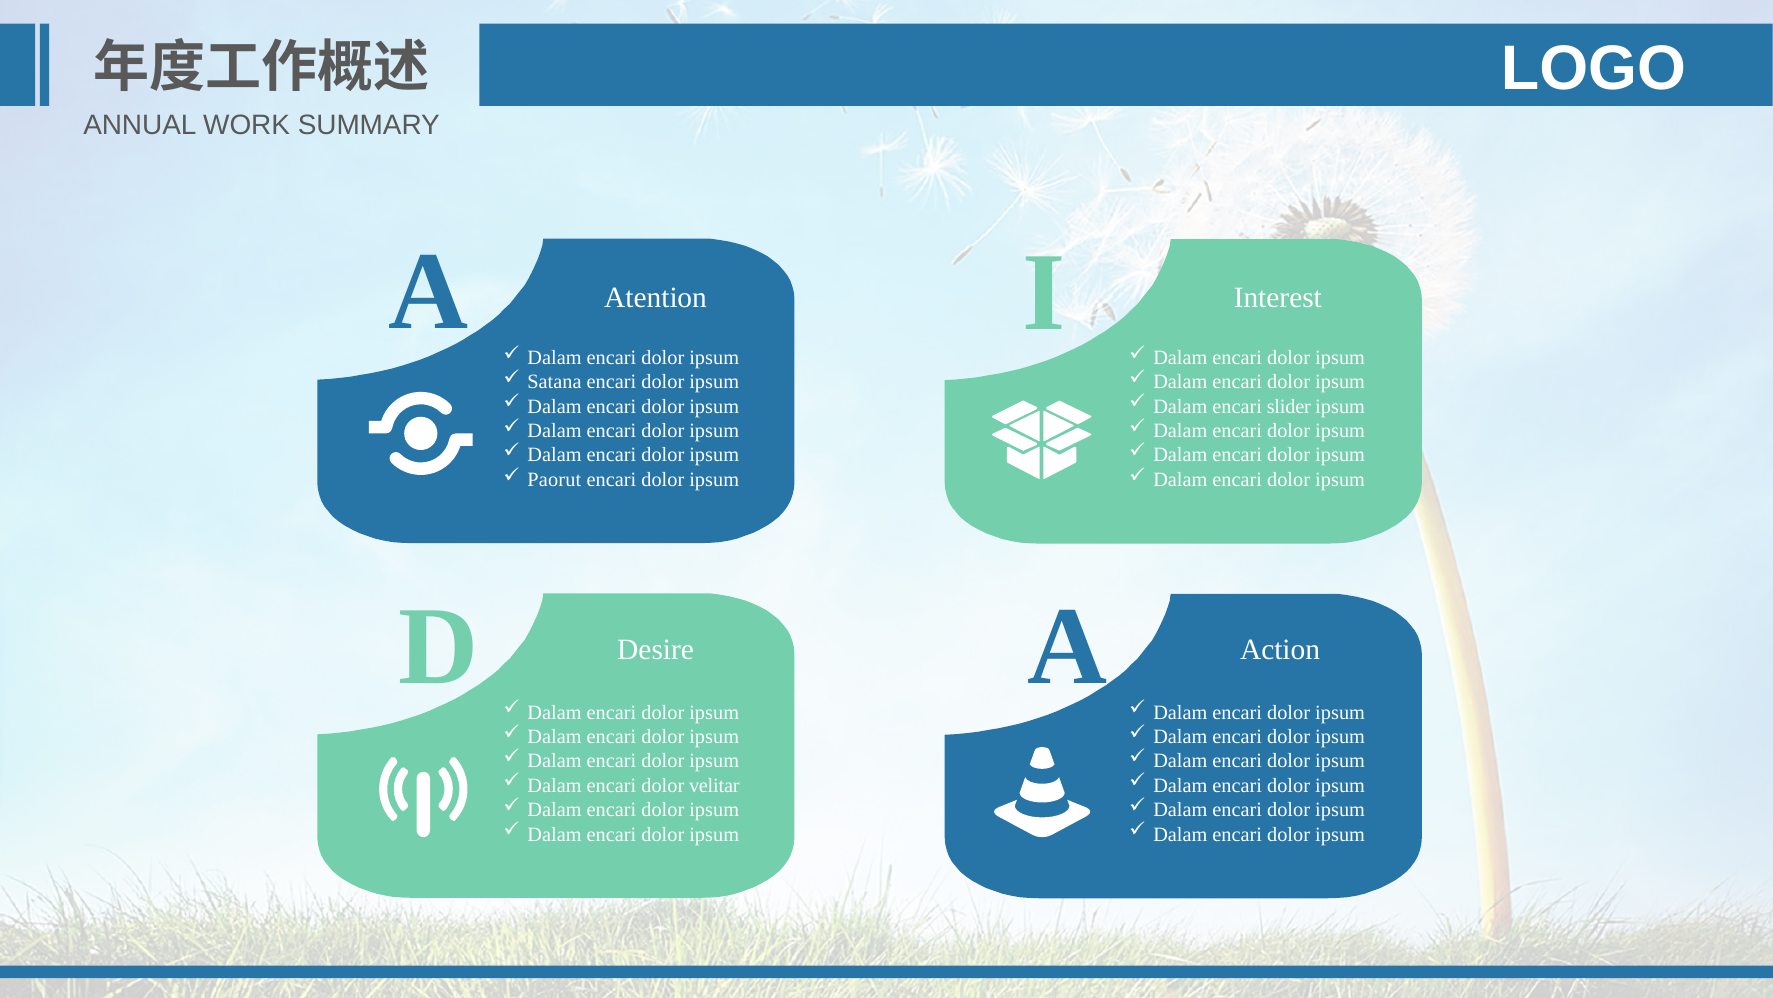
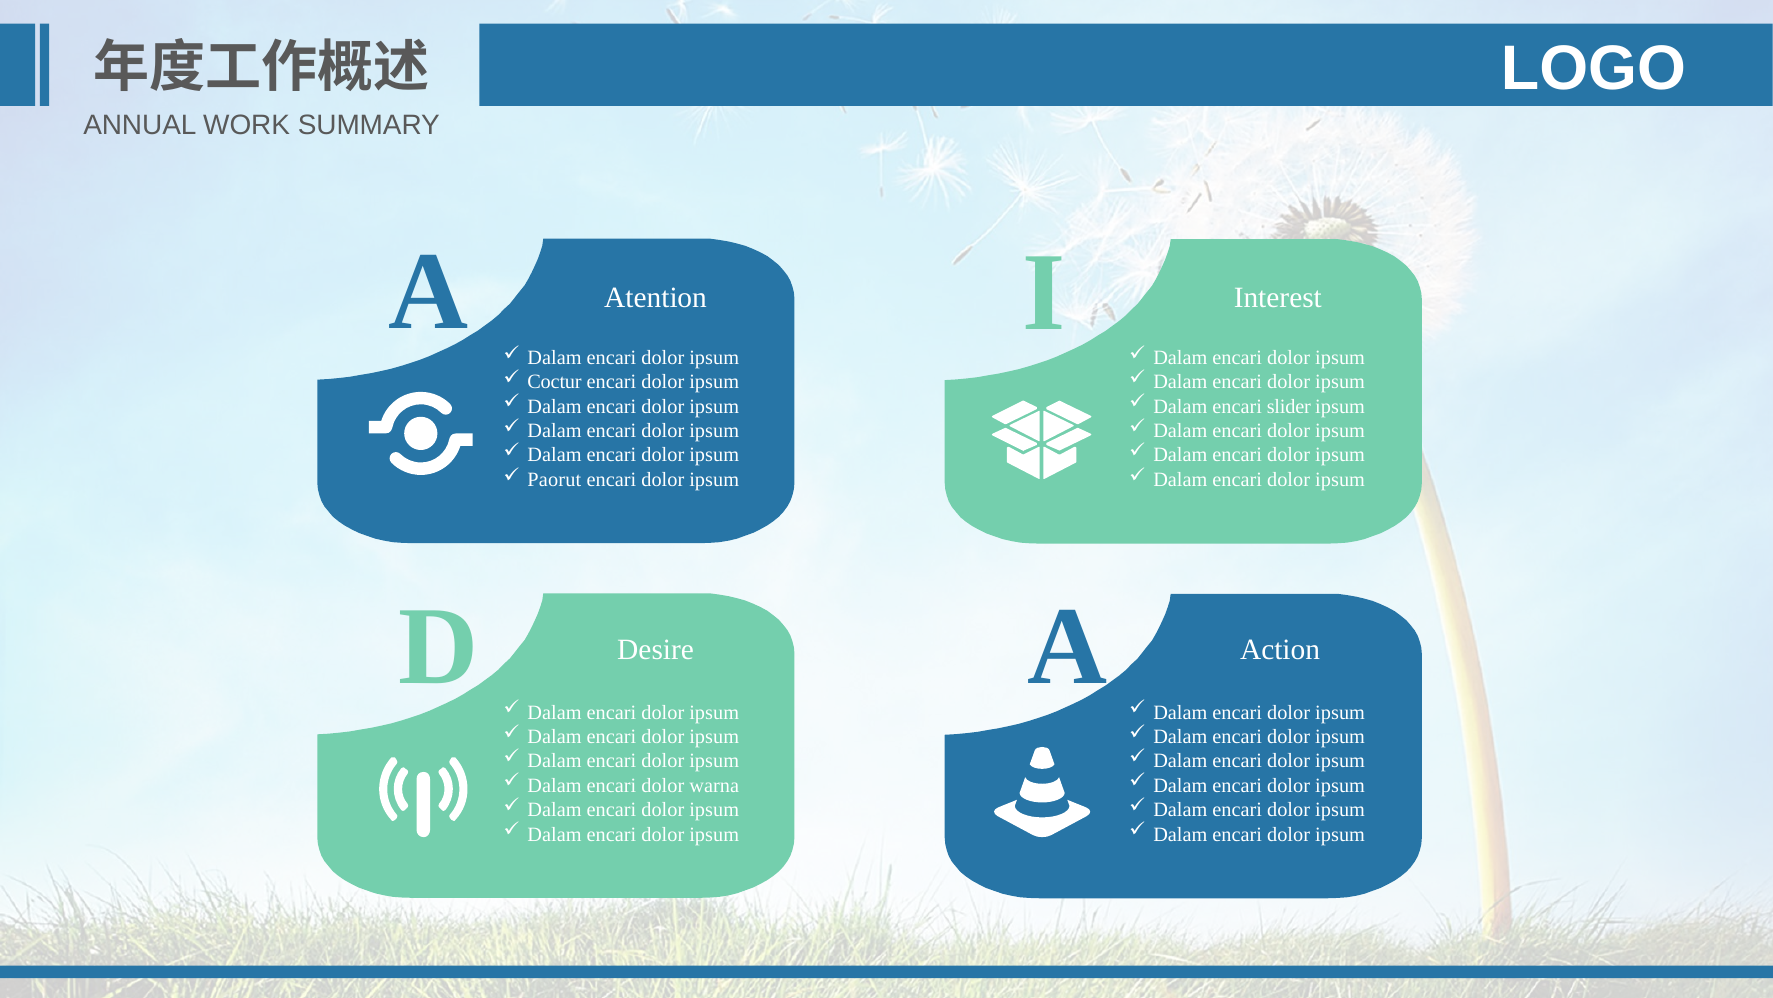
Satana: Satana -> Coctur
velitar: velitar -> warna
